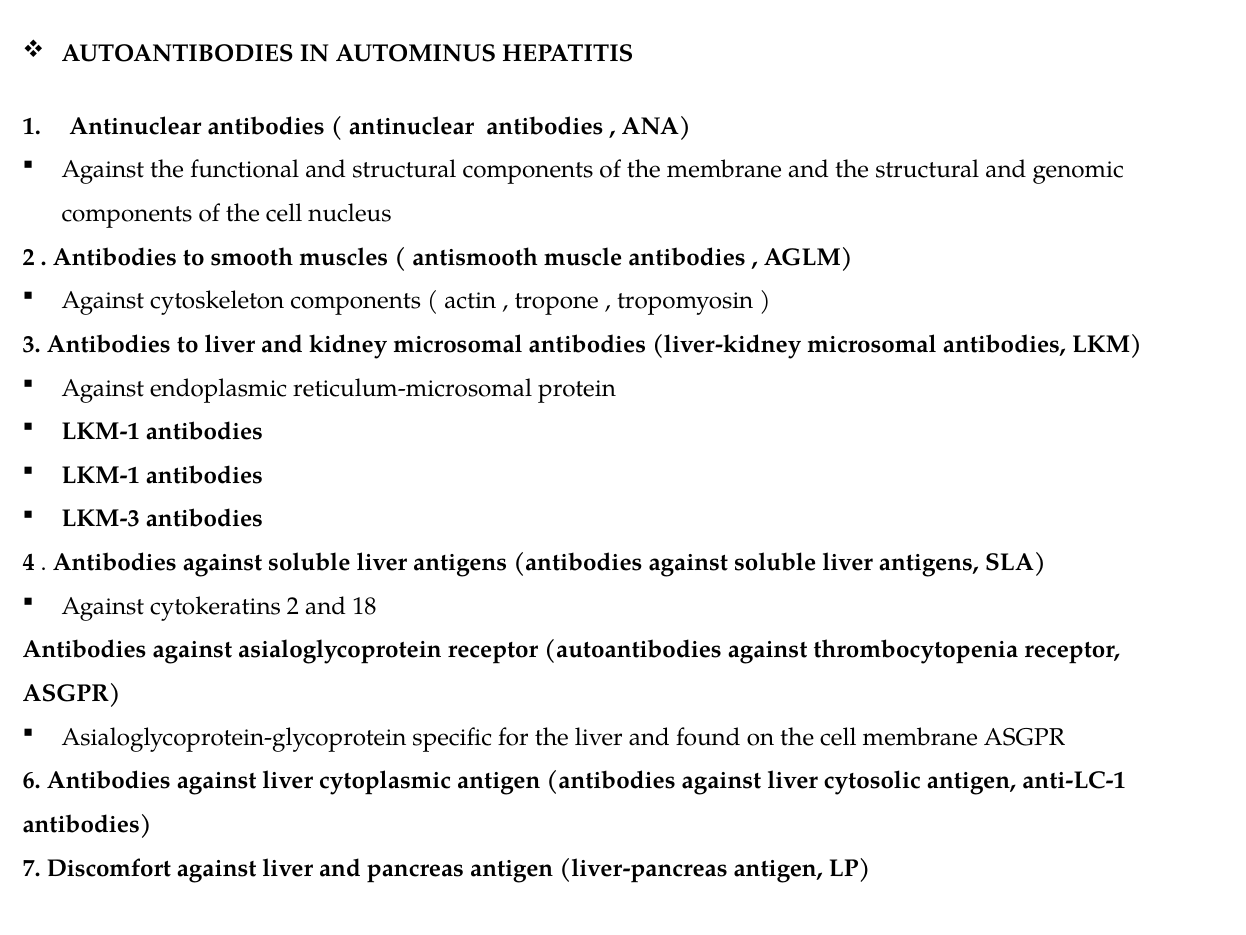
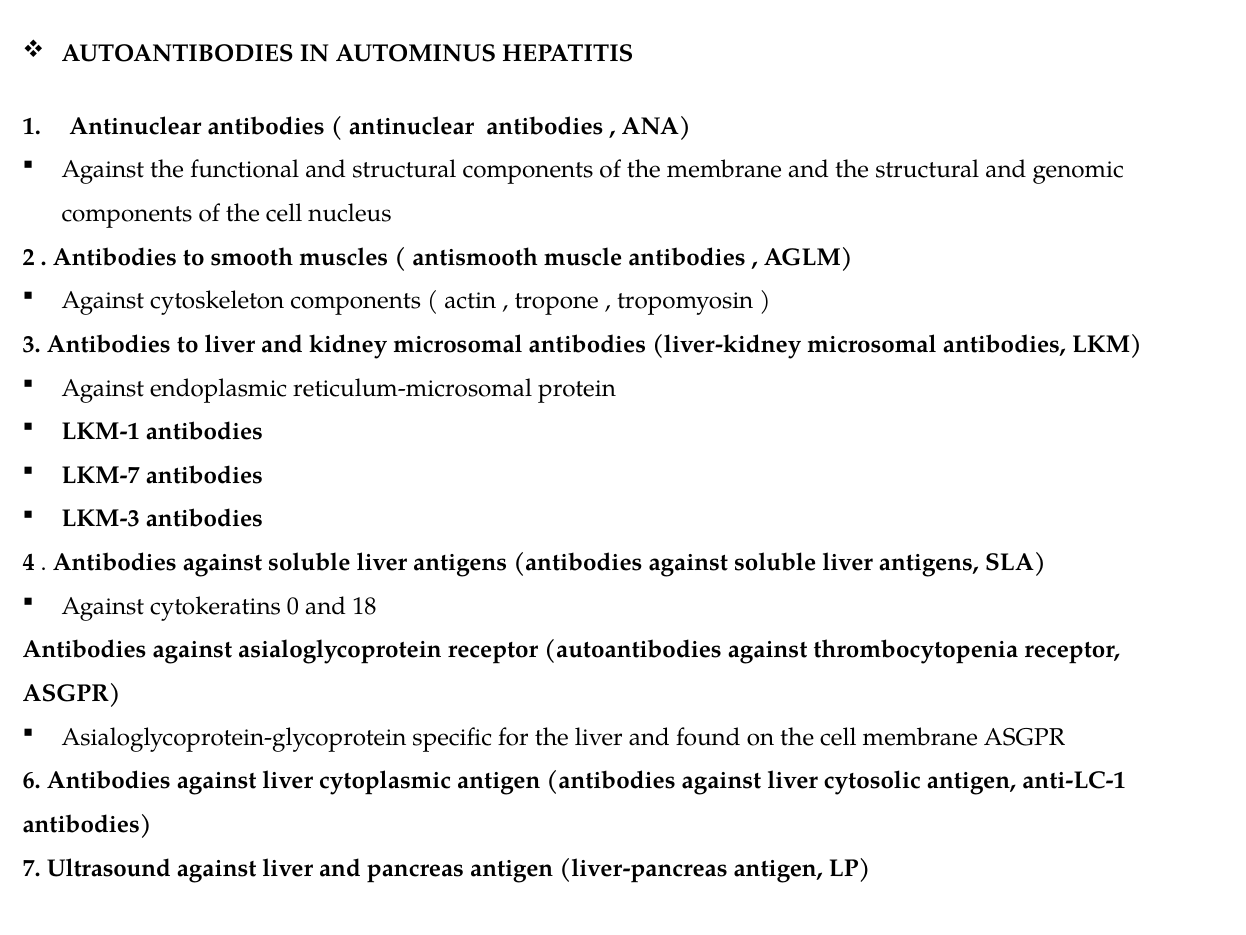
LKM-1 at (101, 475): LKM-1 -> LKM-7
cytokeratins 2: 2 -> 0
Discomfort: Discomfort -> Ultrasound
